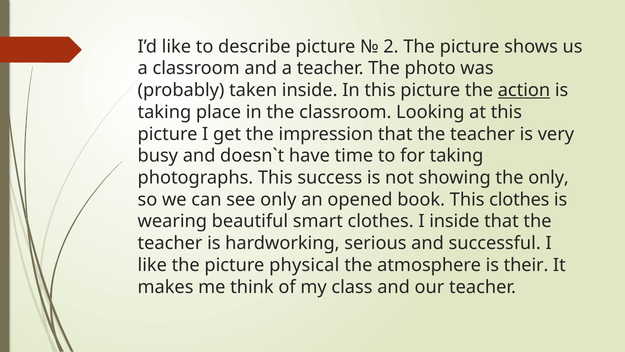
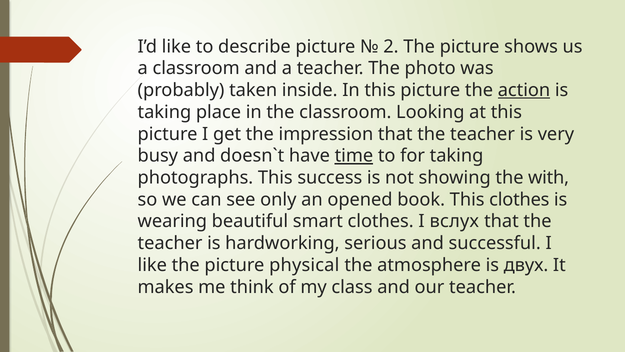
time underline: none -> present
the only: only -> with
I inside: inside -> вслух
their: their -> двух
